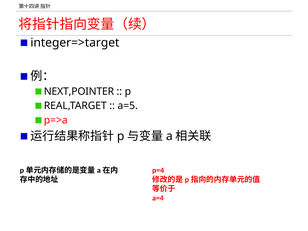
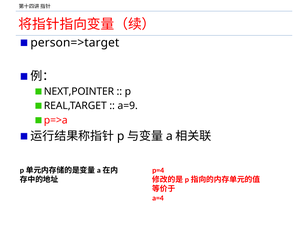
integer=>target: integer=>target -> person=>target
a=5: a=5 -> a=9
